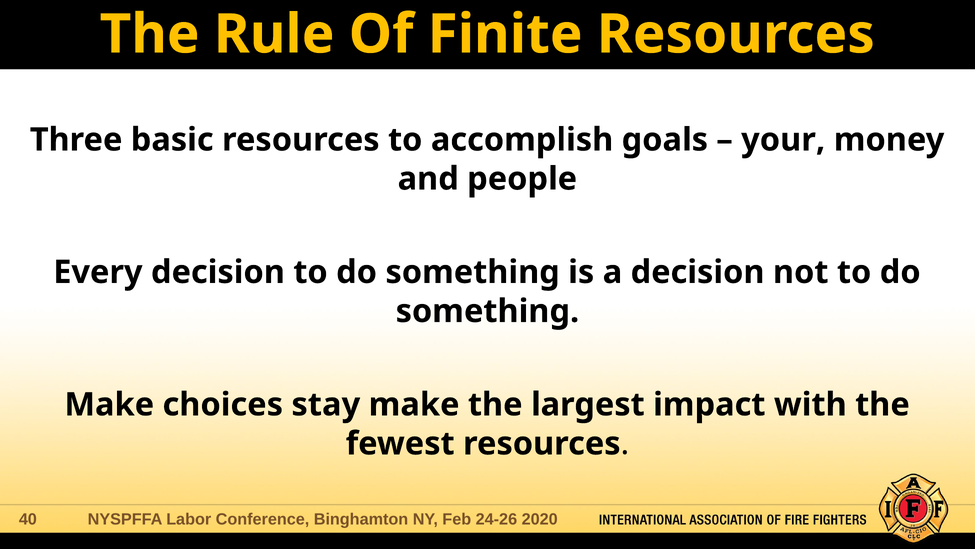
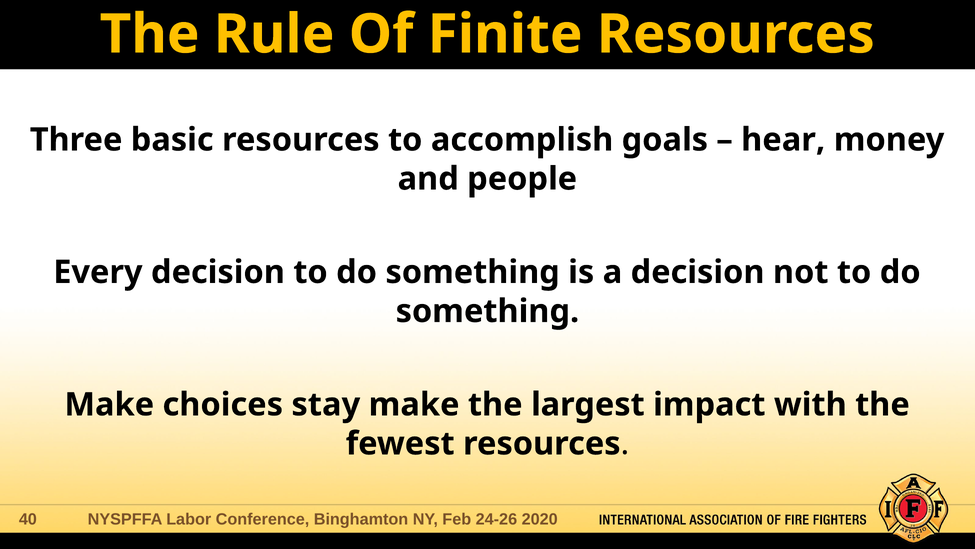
your: your -> hear
